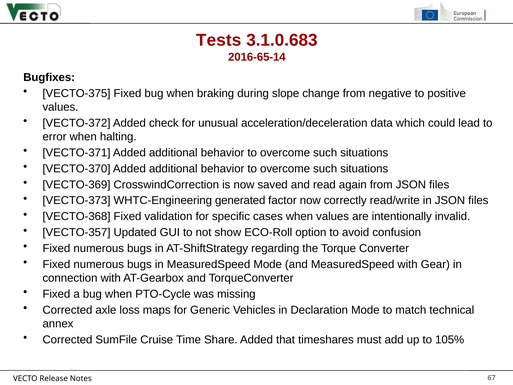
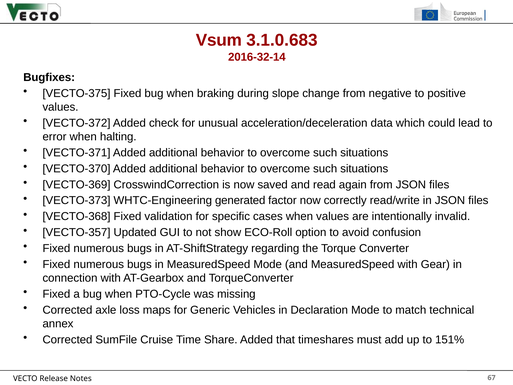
Tests: Tests -> Vsum
2016-65-14: 2016-65-14 -> 2016-32-14
105%: 105% -> 151%
